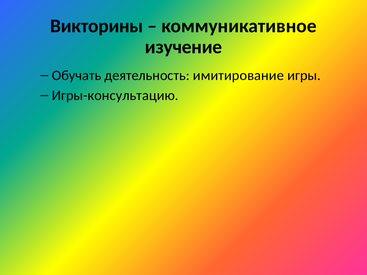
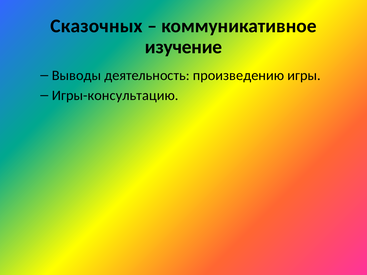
Викторины: Викторины -> Сказочных
Обучать: Обучать -> Выводы
имитирование: имитирование -> произведению
